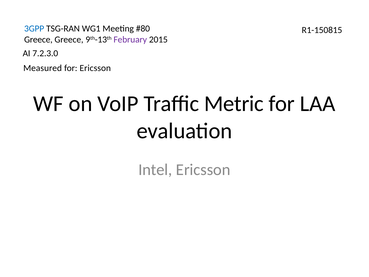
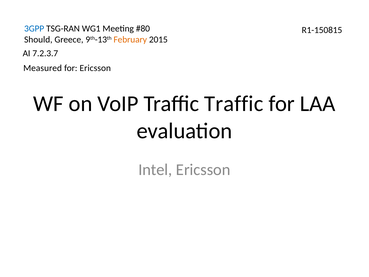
Greece at (38, 40): Greece -> Should
February colour: purple -> orange
7.2.3.0: 7.2.3.0 -> 7.2.3.7
Traffic Metric: Metric -> Traffic
